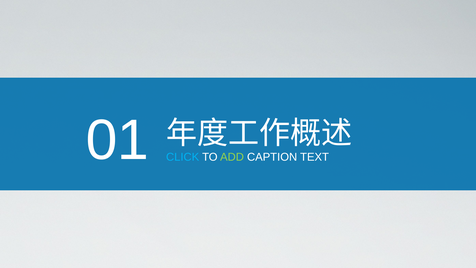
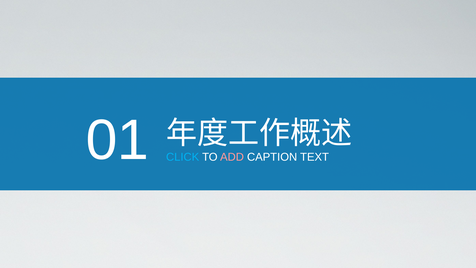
ADD colour: light green -> pink
